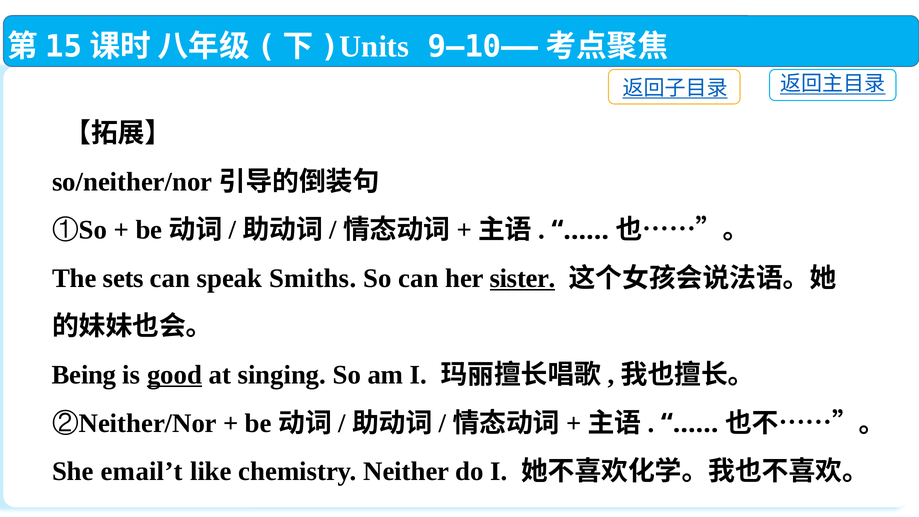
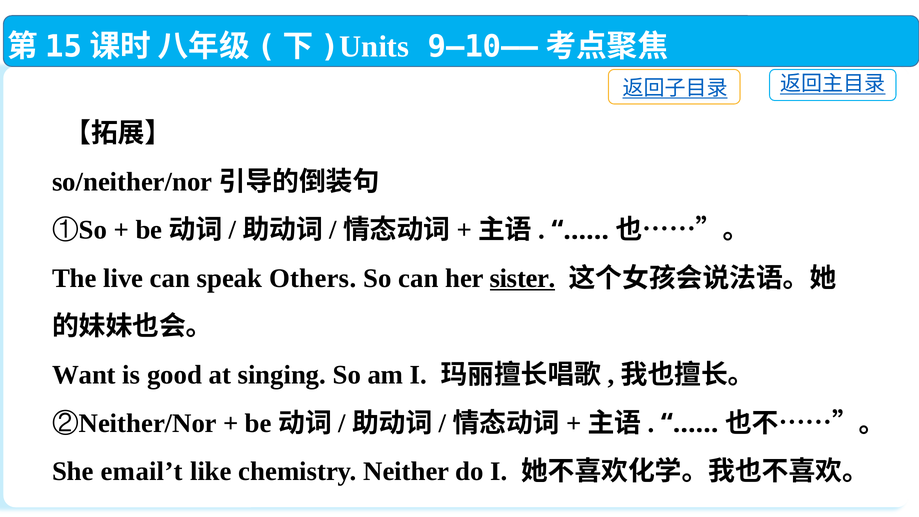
sets: sets -> live
Smiths: Smiths -> Others
Being: Being -> Want
good underline: present -> none
